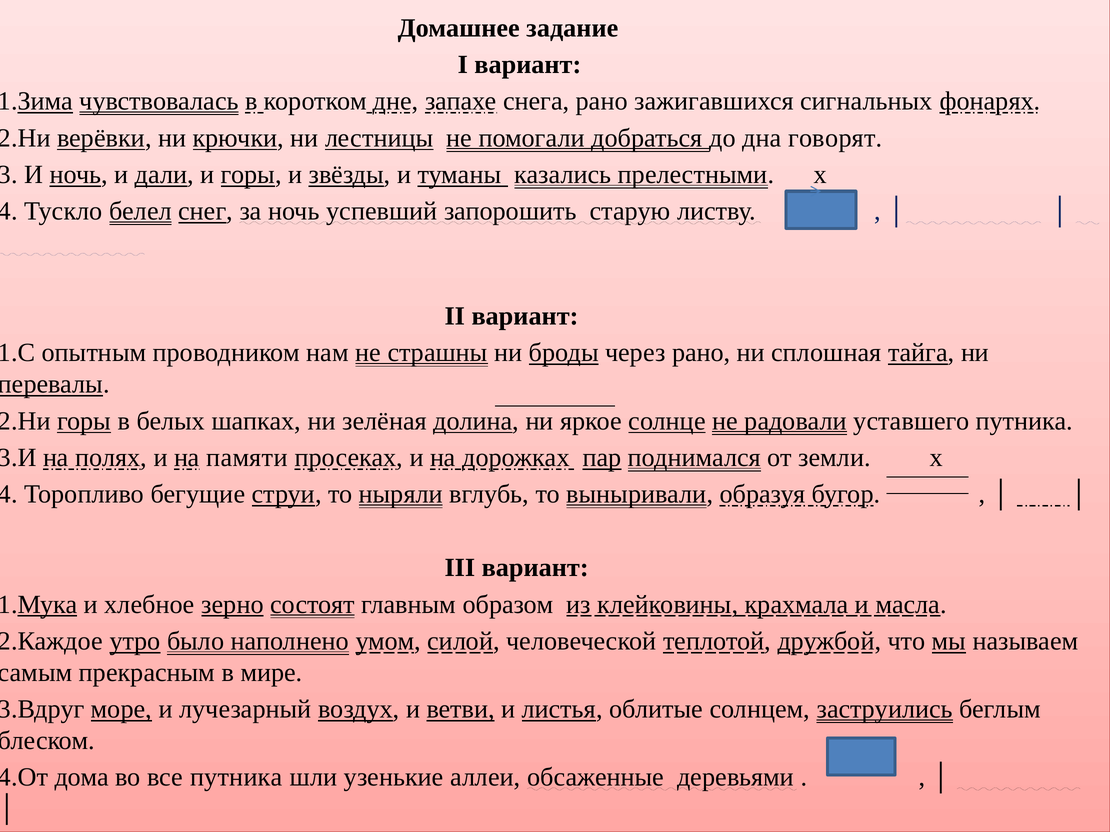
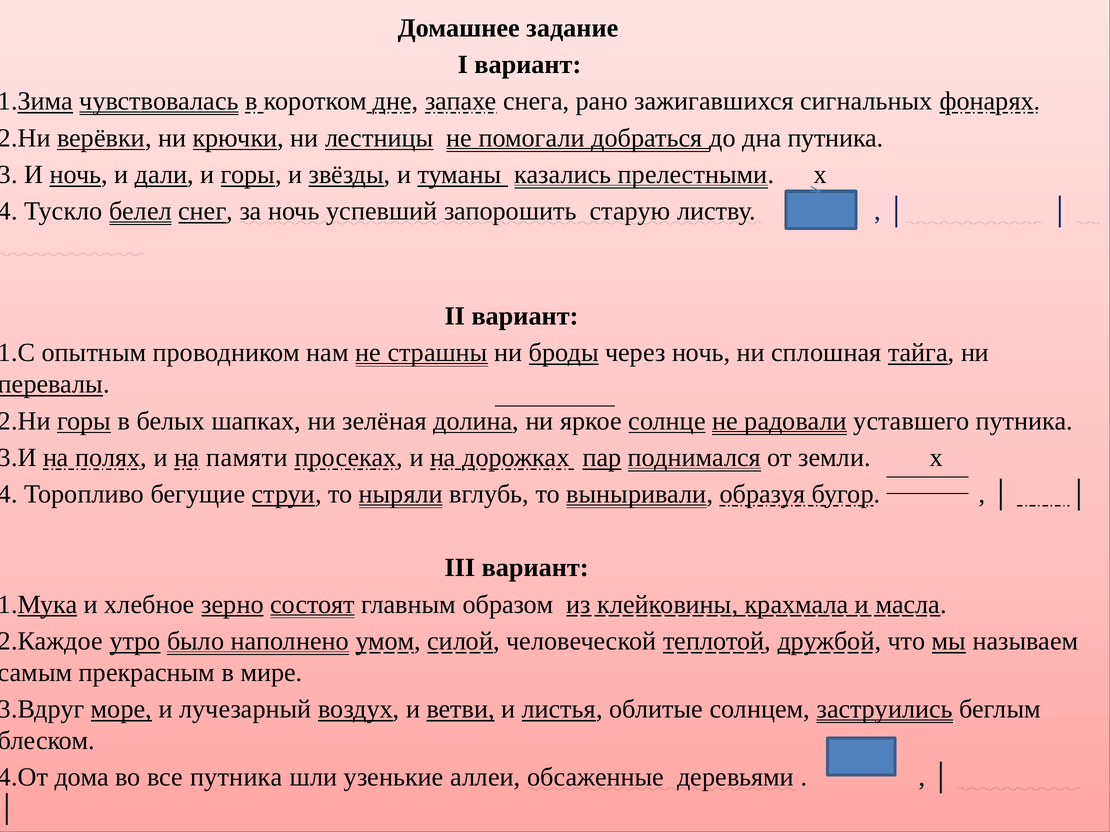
дна говорят: говорят -> путника
через рано: рано -> ночь
